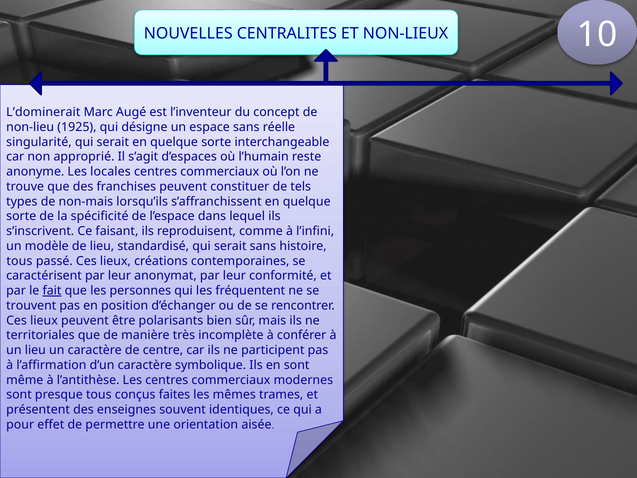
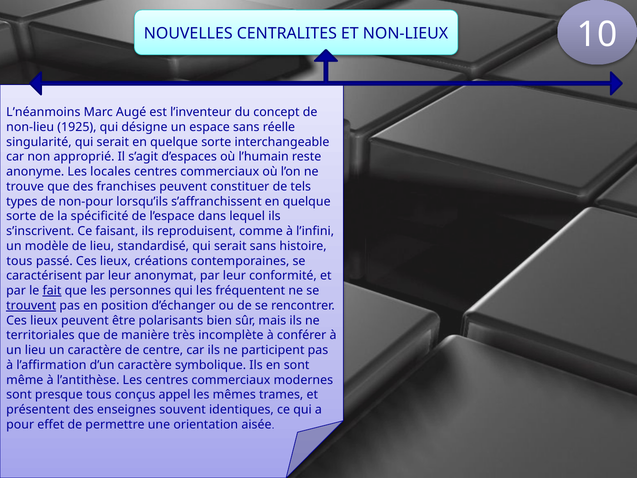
L’dominerait: L’dominerait -> L’néanmoins
non-mais: non-mais -> non-pour
trouvent underline: none -> present
faites: faites -> appel
